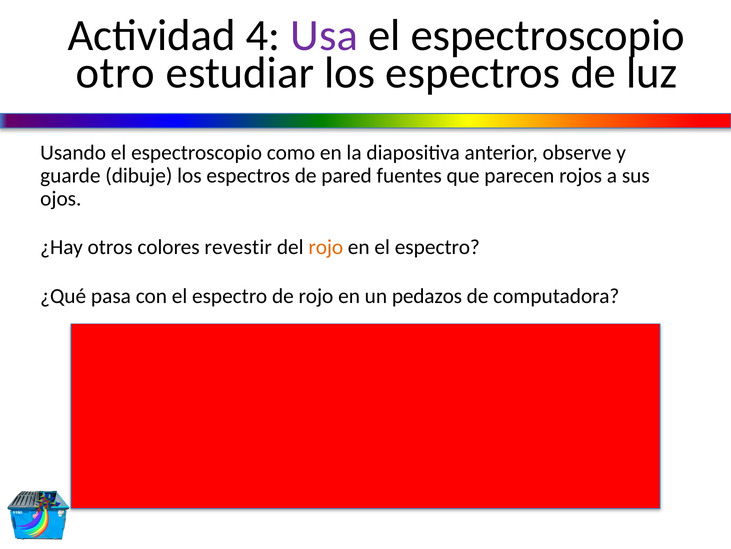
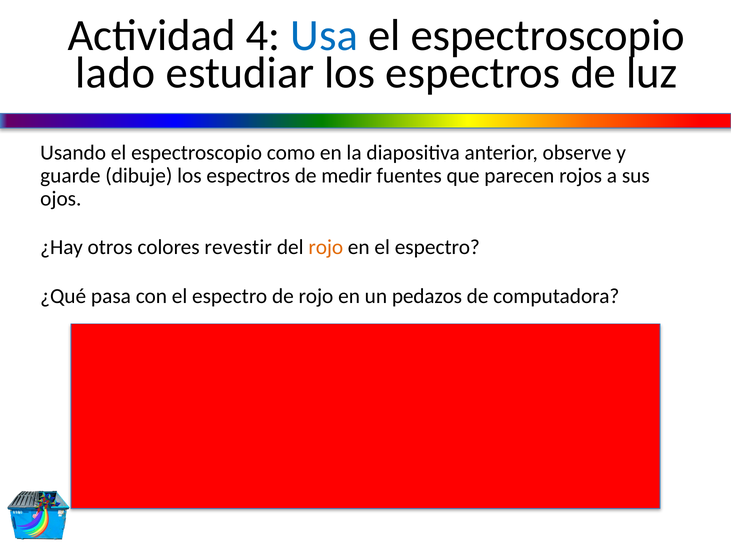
Usa colour: purple -> blue
otro: otro -> lado
pared: pared -> medir
